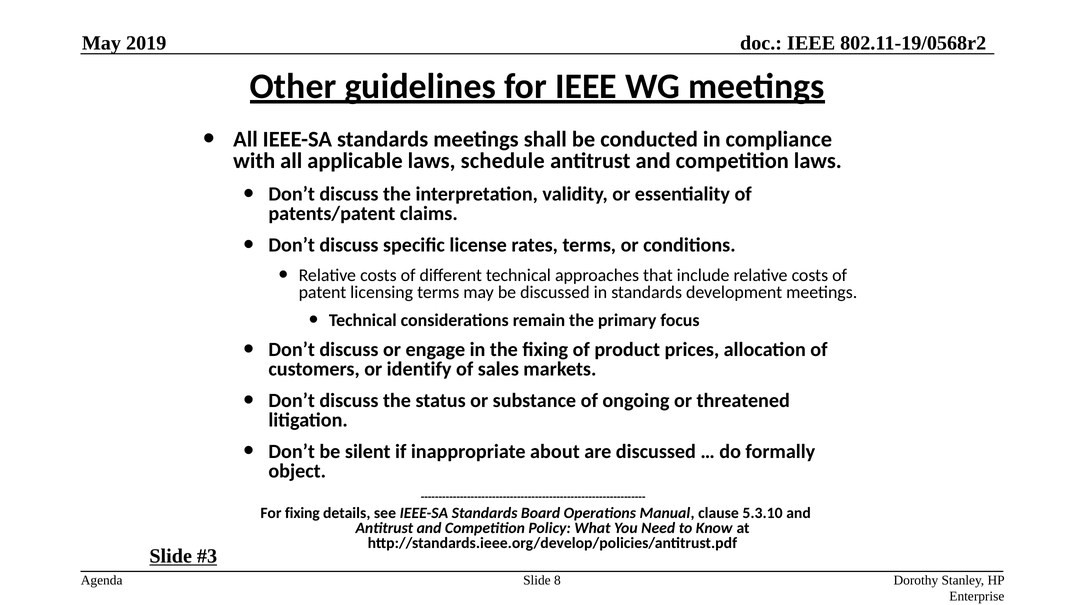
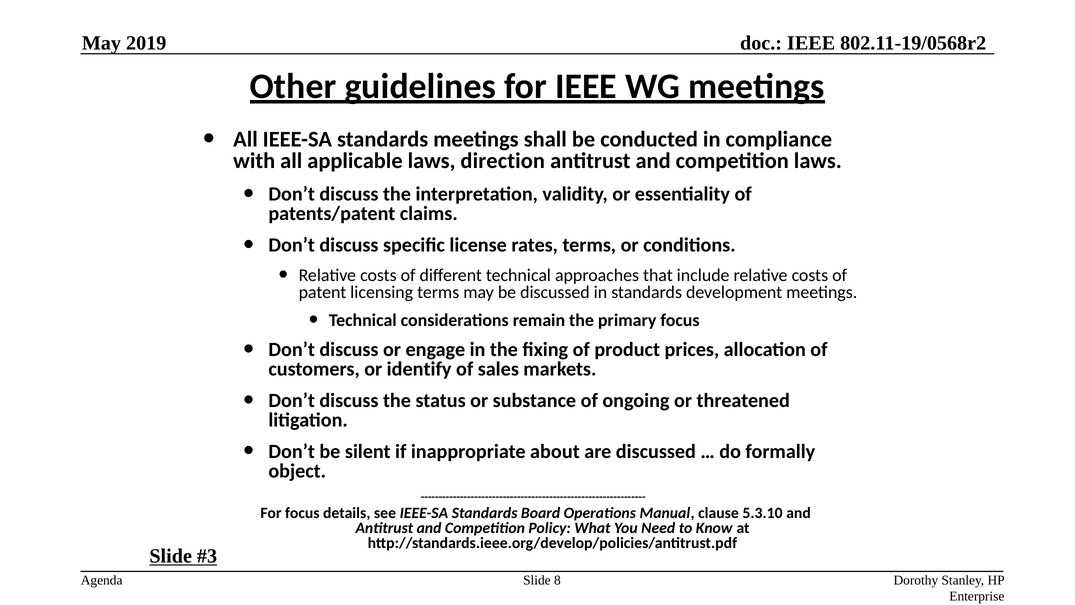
schedule: schedule -> direction
For fixing: fixing -> focus
